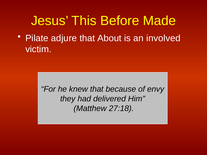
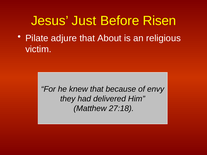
This: This -> Just
Made: Made -> Risen
involved: involved -> religious
